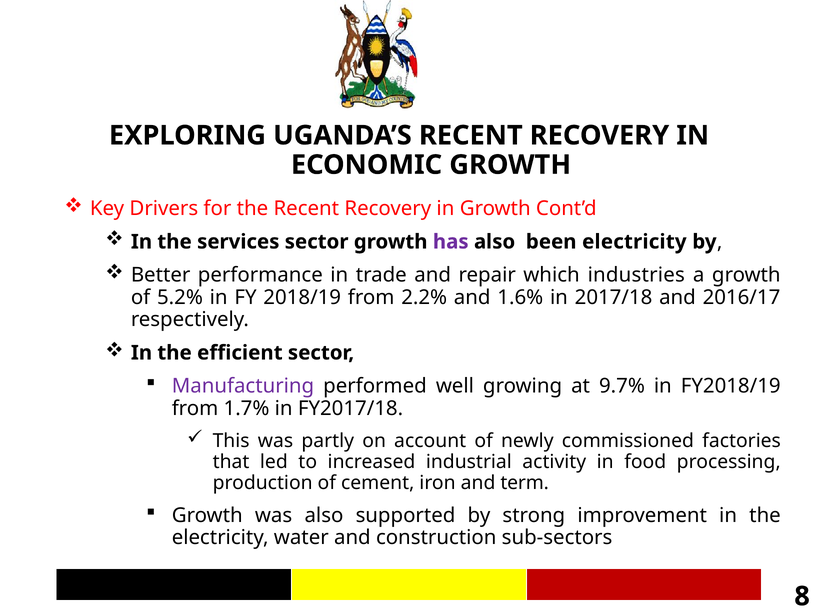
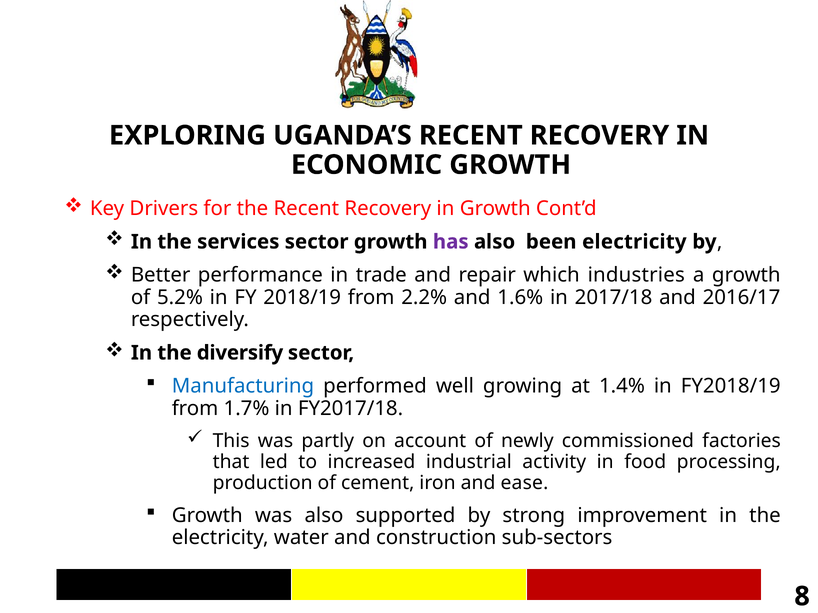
efficient: efficient -> diversify
Manufacturing colour: purple -> blue
9.7%: 9.7% -> 1.4%
term: term -> ease
